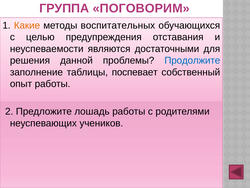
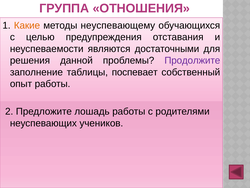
ПОГОВОРИМ: ПОГОВОРИМ -> ОТНОШЕНИЯ
воспитательных: воспитательных -> неуспевающему
Продолжите colour: blue -> purple
